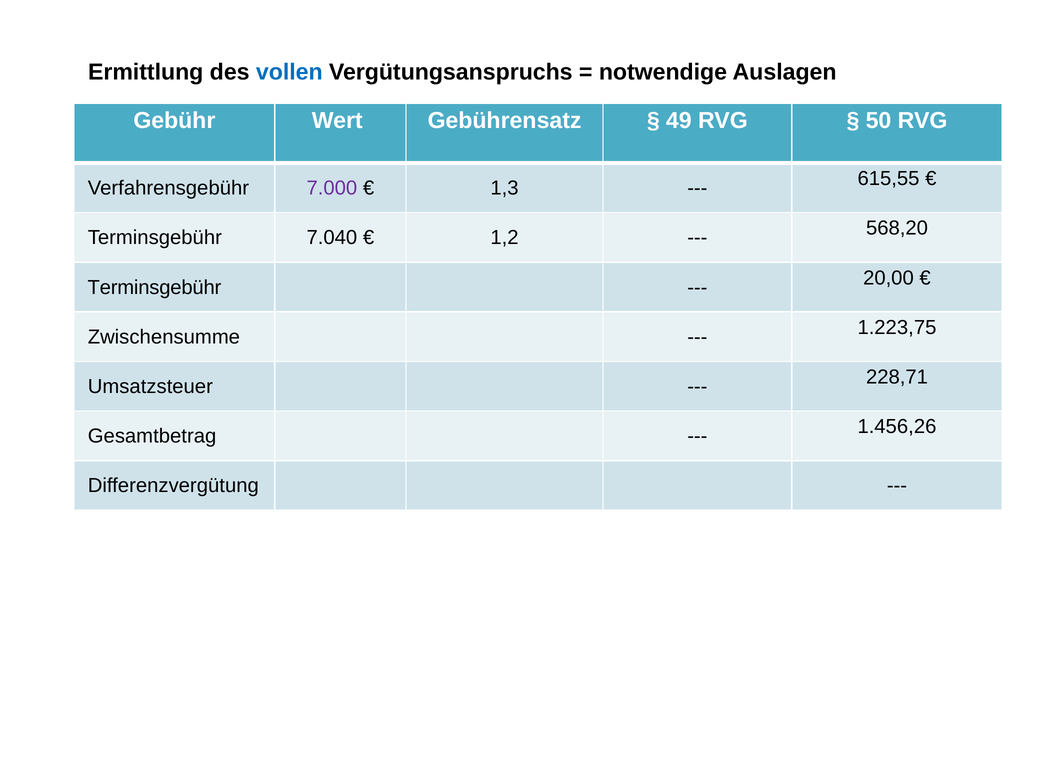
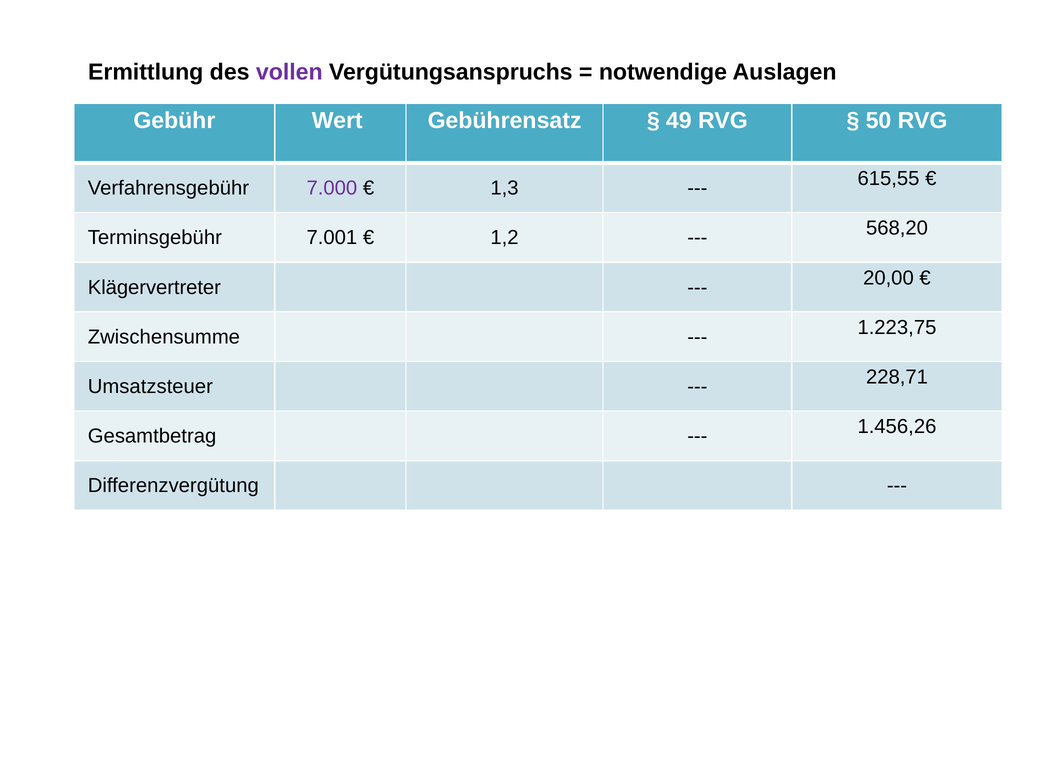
vollen colour: blue -> purple
7.040: 7.040 -> 7.001
Terminsgebühr at (154, 288): Terminsgebühr -> Klägervertreter
